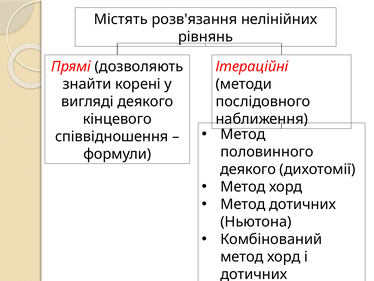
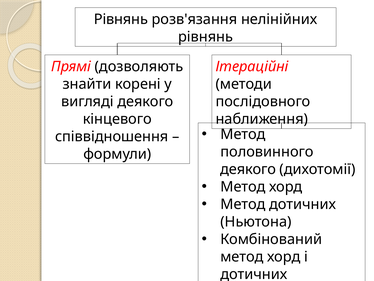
Містять at (121, 19): Містять -> Рівнянь
